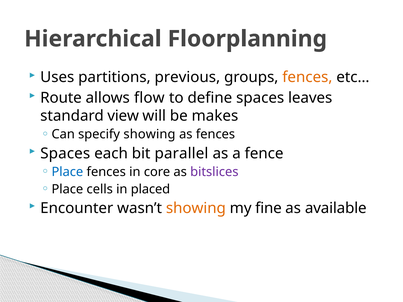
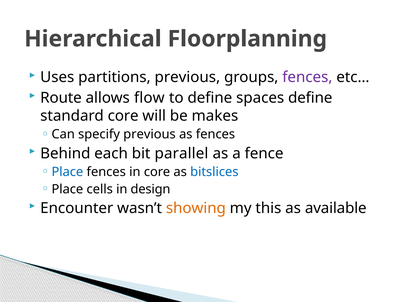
fences at (307, 77) colour: orange -> purple
spaces leaves: leaves -> define
standard view: view -> core
specify showing: showing -> previous
Spaces at (65, 154): Spaces -> Behind
bitslices colour: purple -> blue
placed: placed -> design
fine: fine -> this
